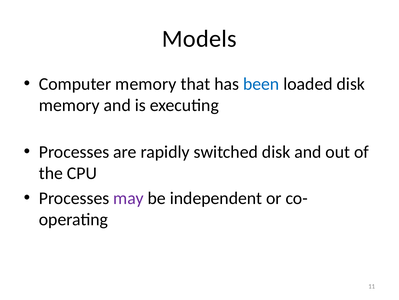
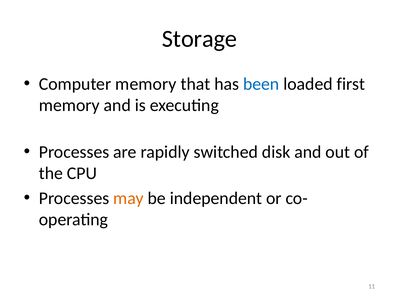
Models: Models -> Storage
loaded disk: disk -> first
may colour: purple -> orange
